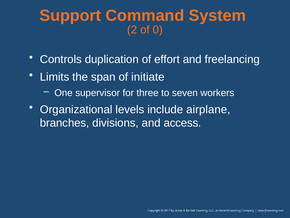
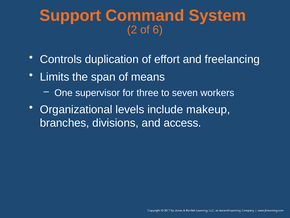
0: 0 -> 6
initiate: initiate -> means
airplane: airplane -> makeup
